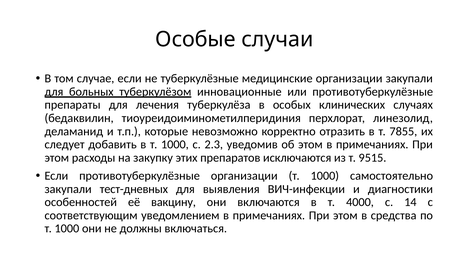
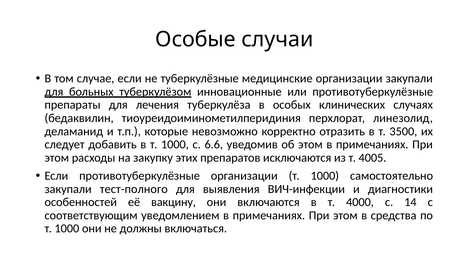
7855: 7855 -> 3500
2.3: 2.3 -> 6.6
9515: 9515 -> 4005
тест-дневных: тест-дневных -> тест-полного
